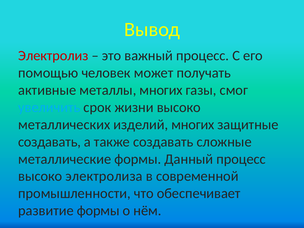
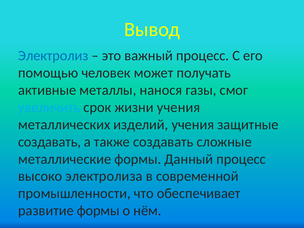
Электролиз colour: red -> blue
металлы многих: многих -> нанося
жизни высоко: высоко -> учения
изделий многих: многих -> учения
